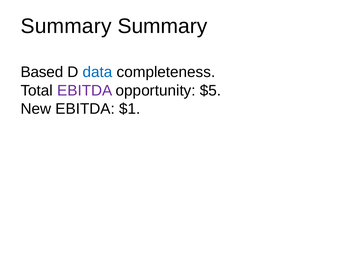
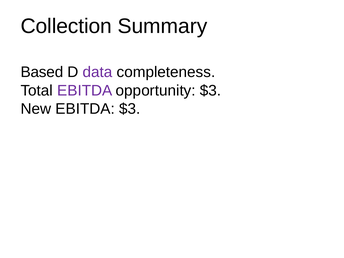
Summary at (66, 26): Summary -> Collection
data colour: blue -> purple
opportunity $5: $5 -> $3
EBITDA $1: $1 -> $3
